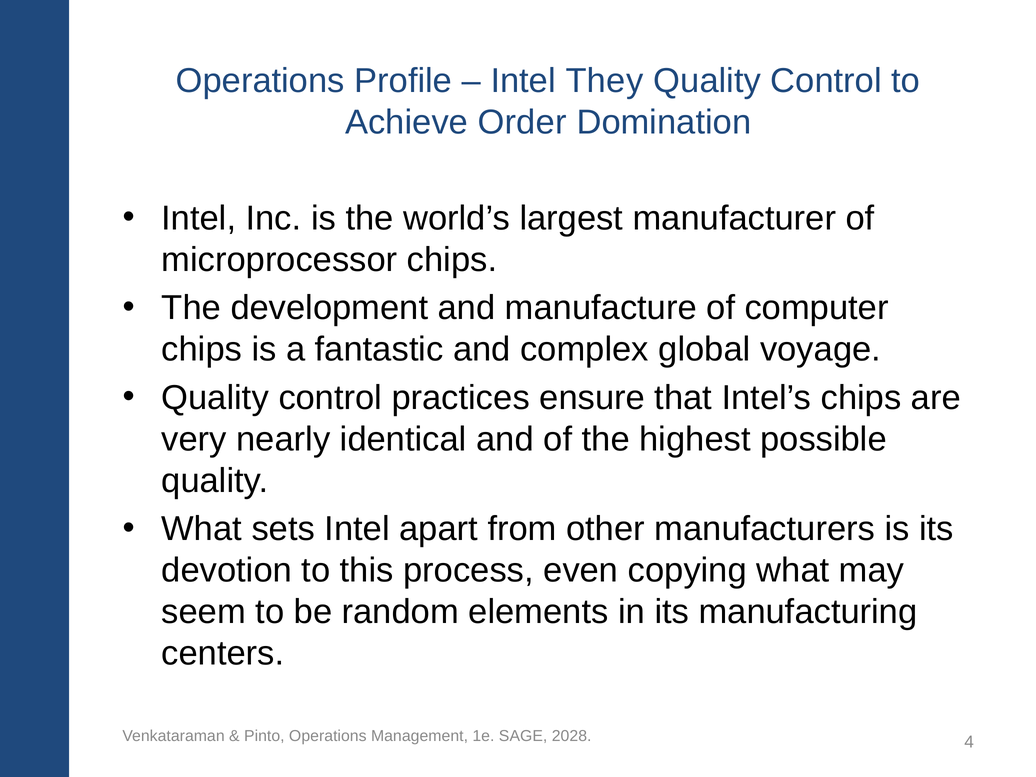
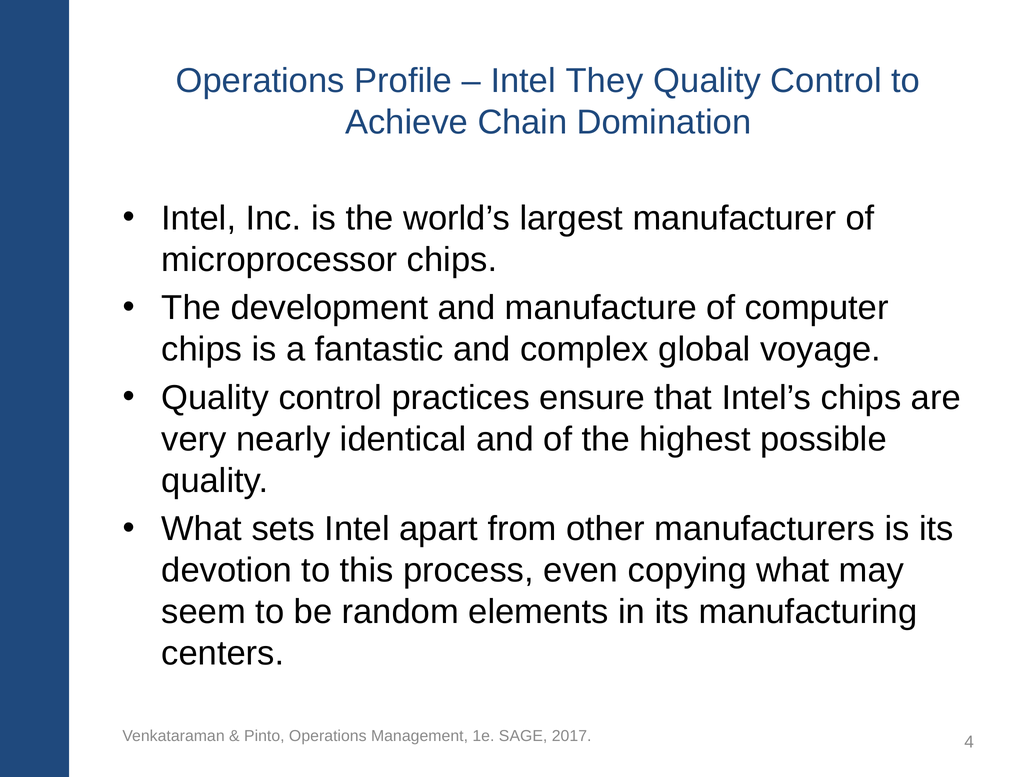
Order: Order -> Chain
2028: 2028 -> 2017
